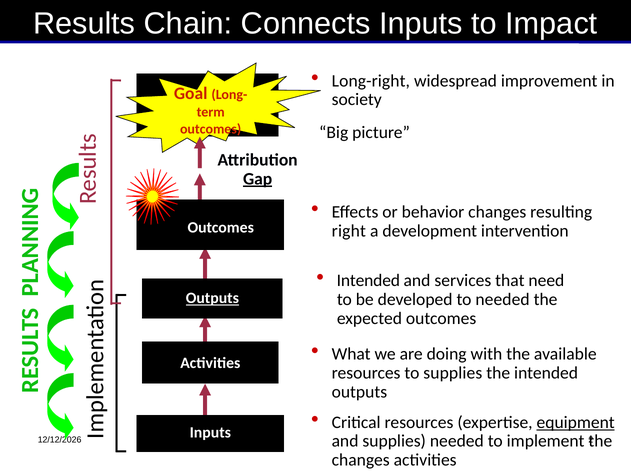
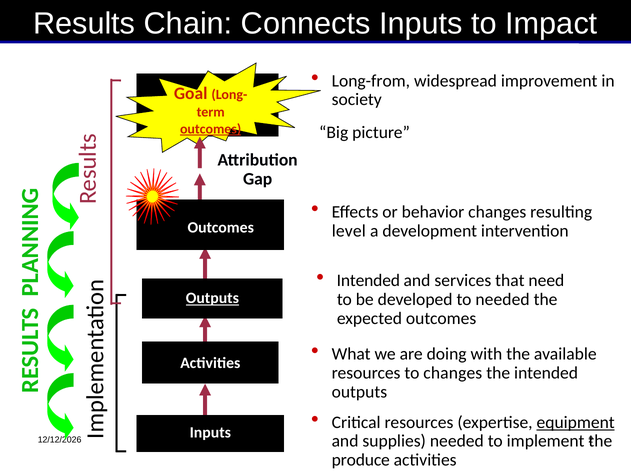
Long-right: Long-right -> Long-from
outcomes at (211, 129) underline: none -> present
Gap underline: present -> none
right: right -> level
to supplies: supplies -> changes
changes at (361, 460): changes -> produce
